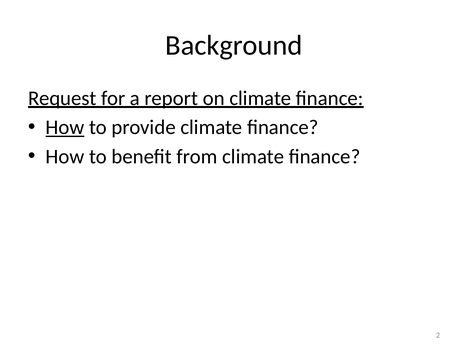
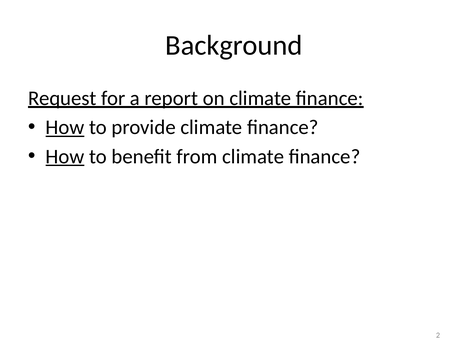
How at (65, 156) underline: none -> present
